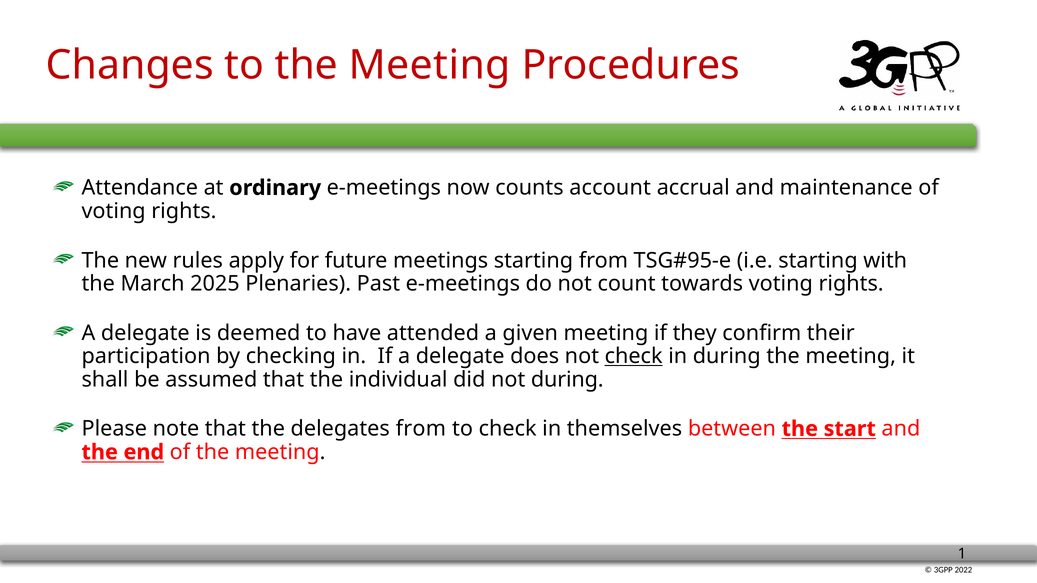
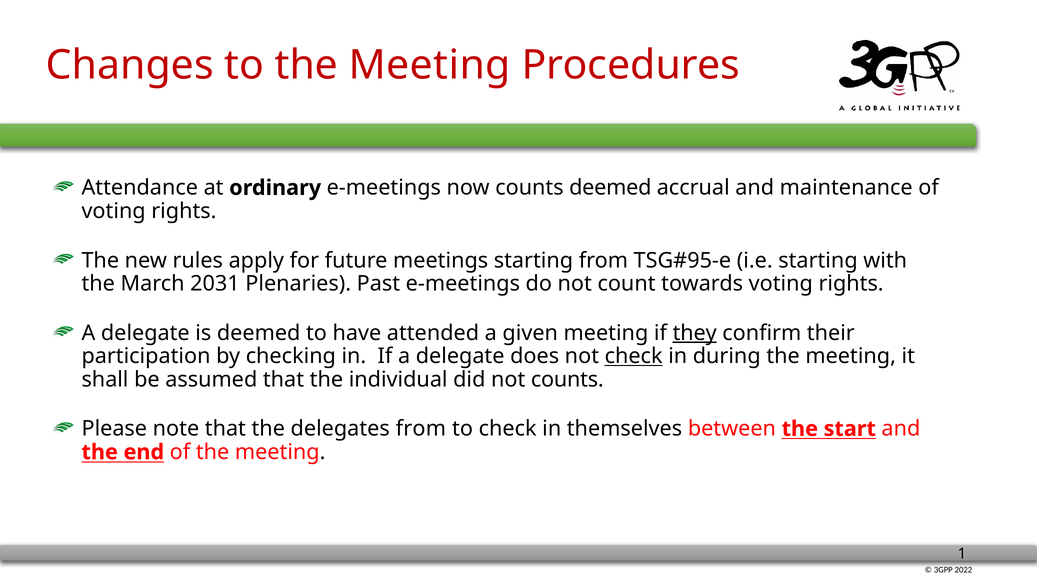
counts account: account -> deemed
2025: 2025 -> 2031
they underline: none -> present
not during: during -> counts
